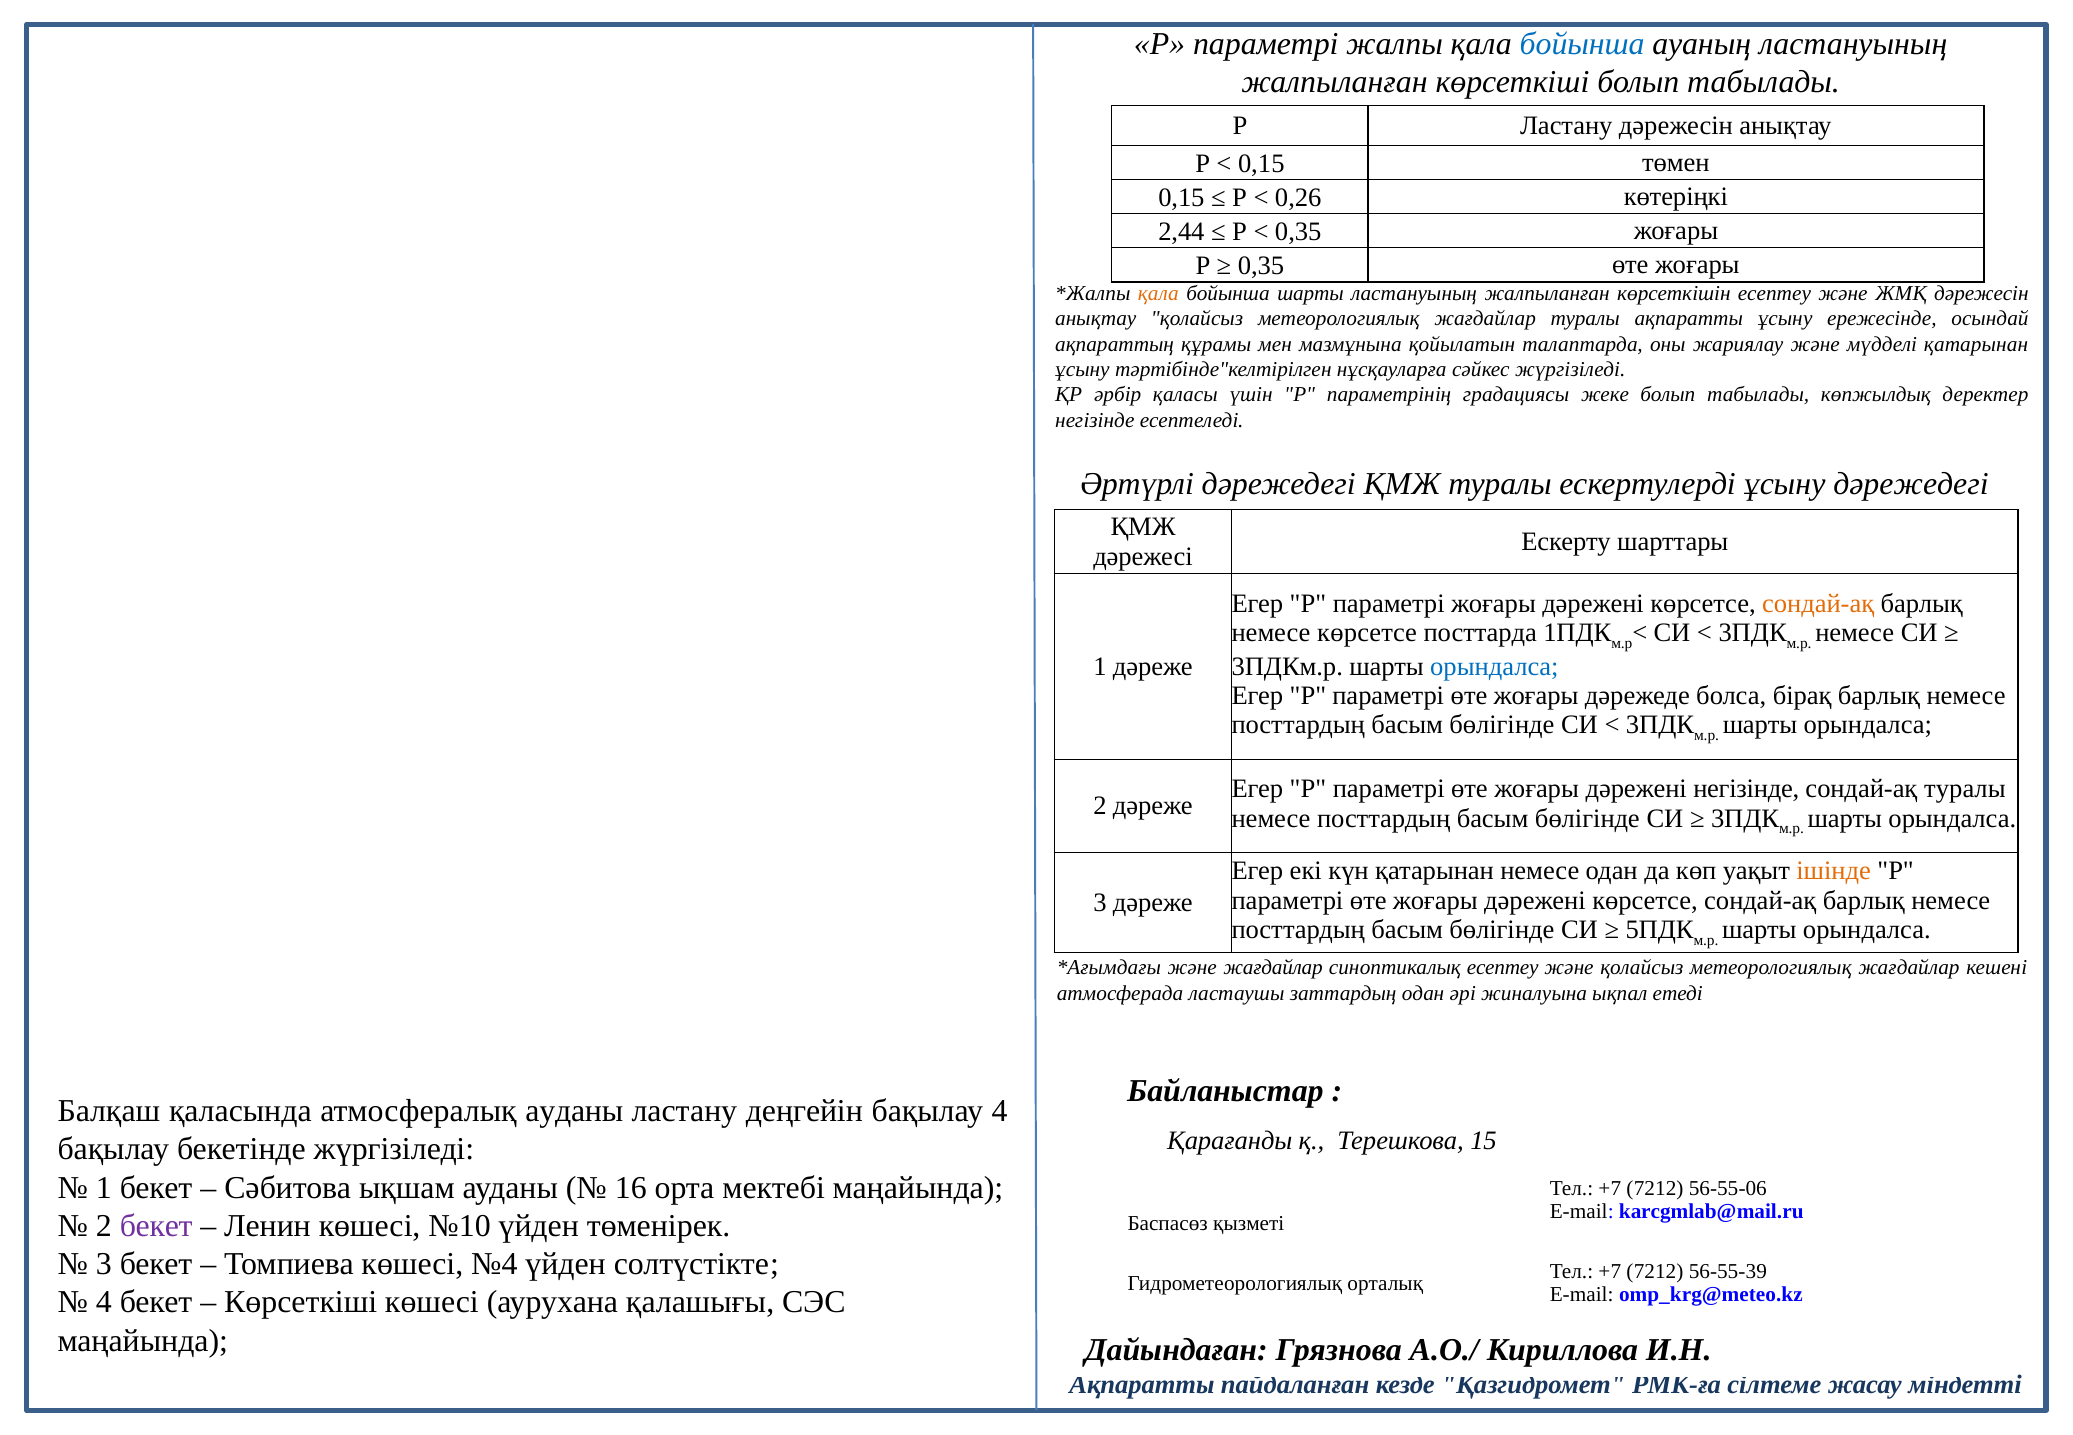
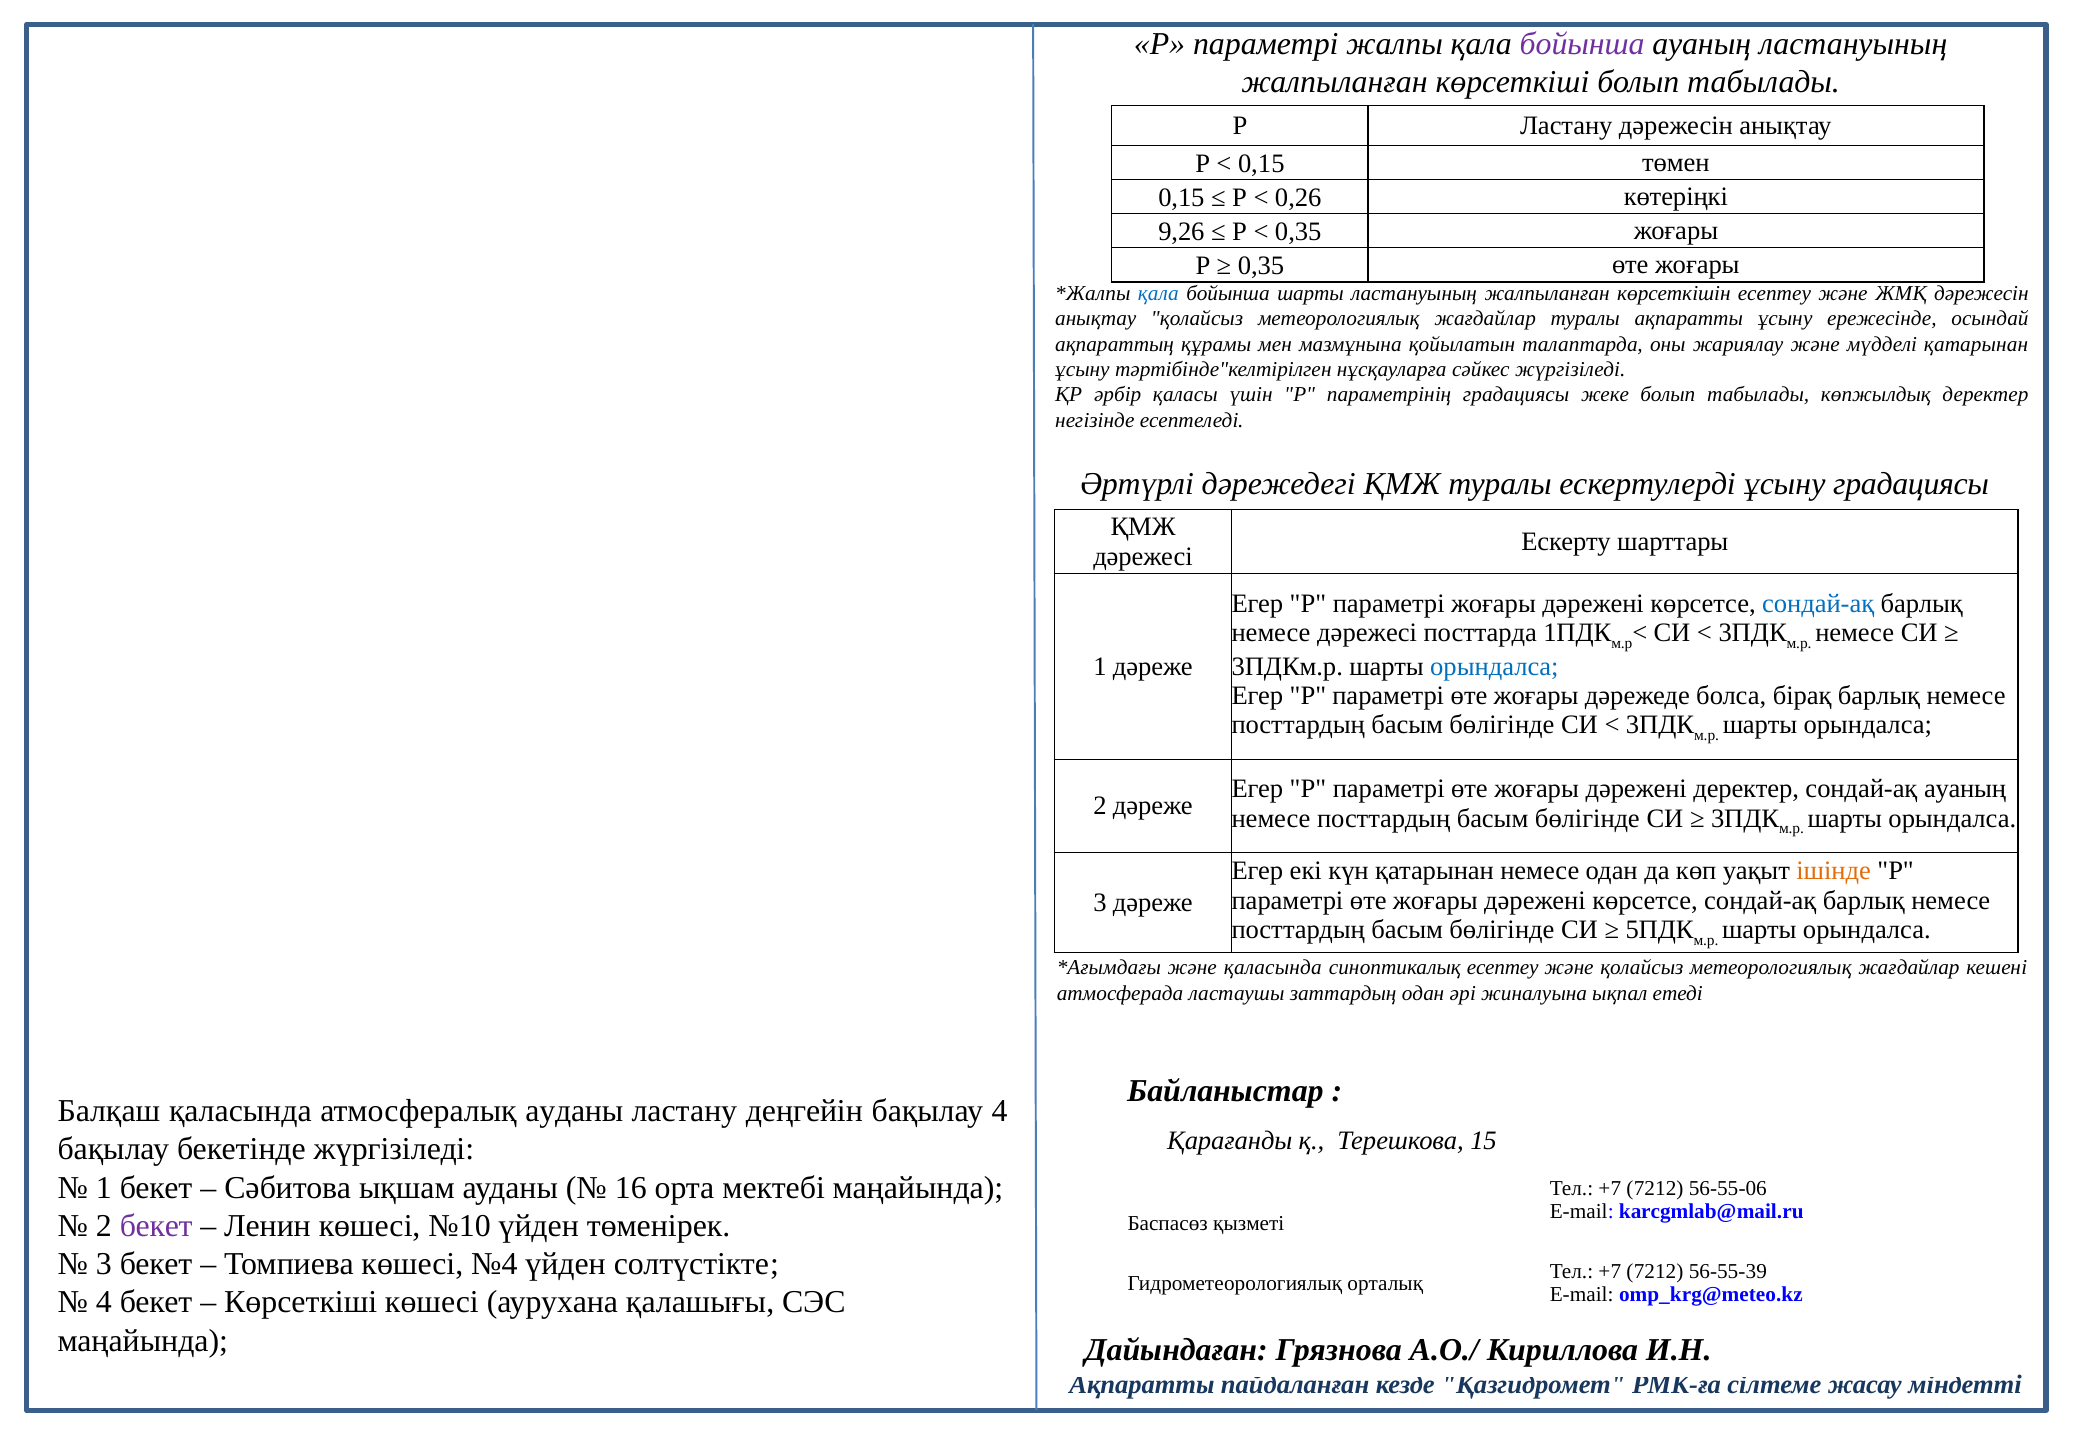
бойынша at (1582, 44) colour: blue -> purple
2,44: 2,44 -> 9,26
қала at (1158, 293) colour: orange -> blue
ұсыну дәрежедегі: дәрежедегі -> градациясы
сондай-ақ at (1818, 604) colour: orange -> blue
немесе көрсетсе: көрсетсе -> дәрежесі
дәрежені негізінде: негізінде -> деректер
сондай-ақ туралы: туралы -> ауаның
және жағдайлар: жағдайлар -> қаласында
